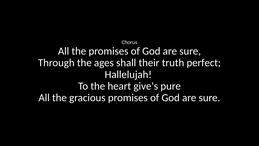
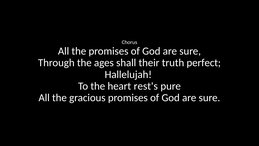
give's: give's -> rest's
